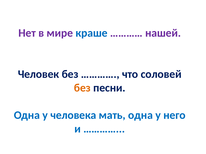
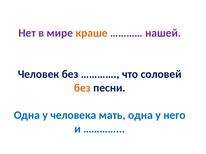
краше colour: blue -> orange
